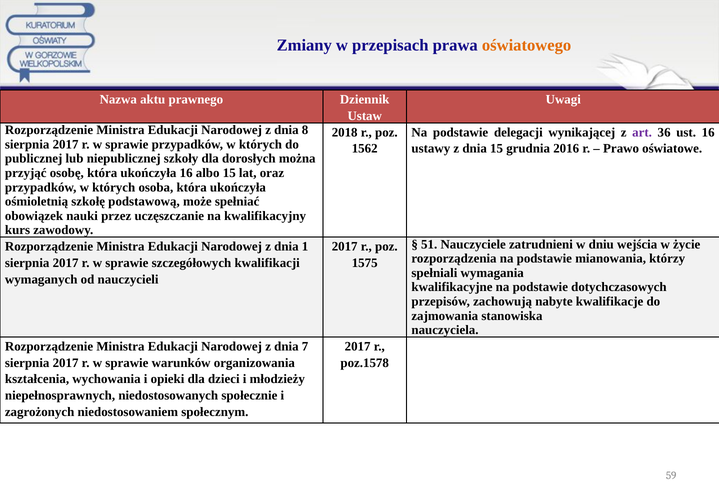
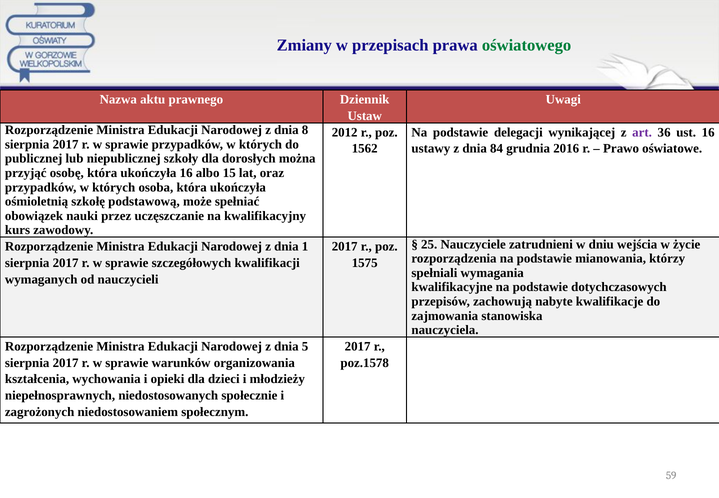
oświatowego colour: orange -> green
2018: 2018 -> 2012
dnia 15: 15 -> 84
51: 51 -> 25
7: 7 -> 5
